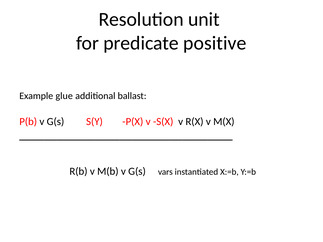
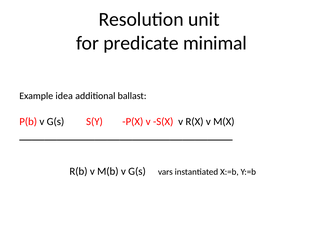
positive: positive -> minimal
glue: glue -> idea
